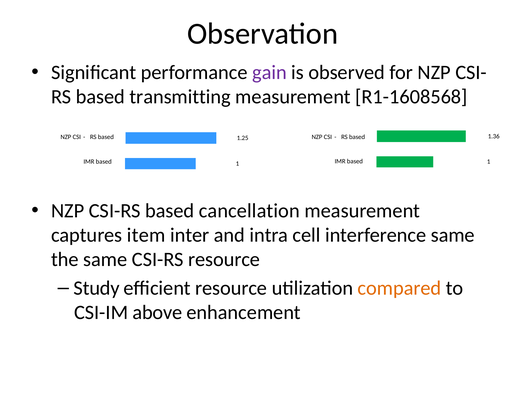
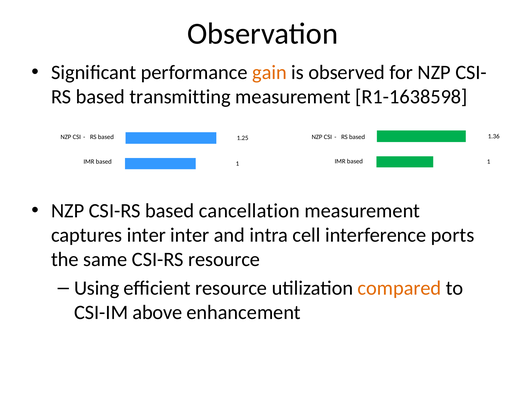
gain colour: purple -> orange
R1-1608568: R1-1608568 -> R1-1638598
captures item: item -> inter
interference same: same -> ports
Study: Study -> Using
